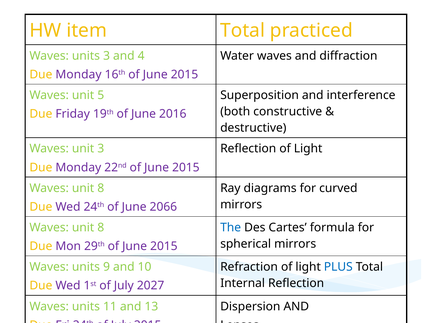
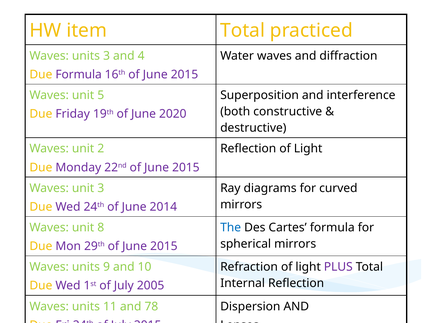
Monday at (79, 75): Monday -> Formula
2016: 2016 -> 2020
unit 3: 3 -> 2
8 at (101, 188): 8 -> 3
2066: 2066 -> 2014
PLUS colour: blue -> purple
2027: 2027 -> 2005
13: 13 -> 78
